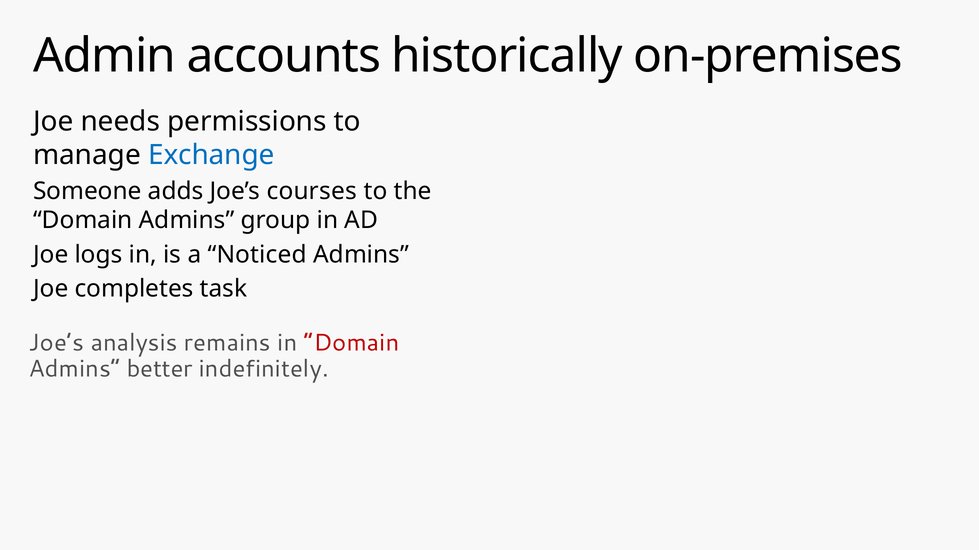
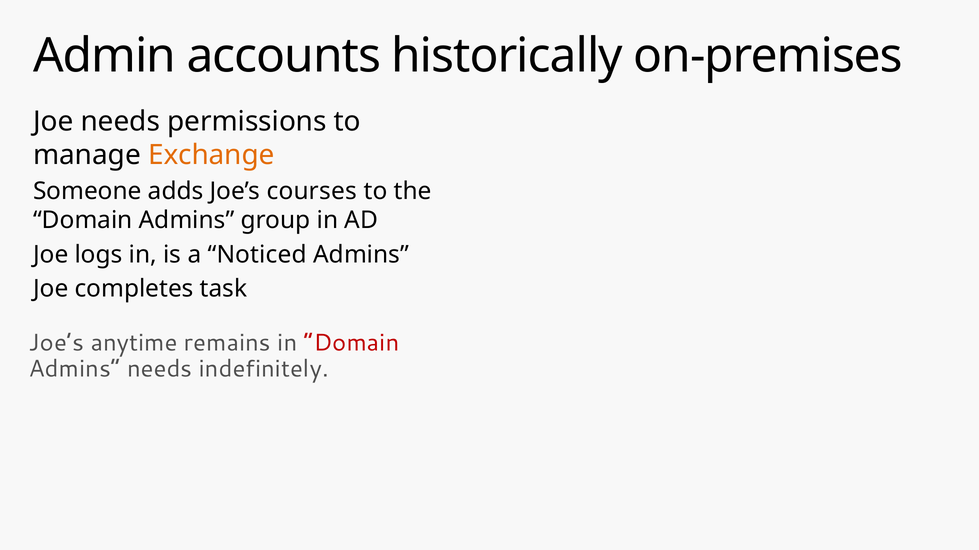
Exchange colour: blue -> orange
analysis: analysis -> anytime
Admins better: better -> needs
